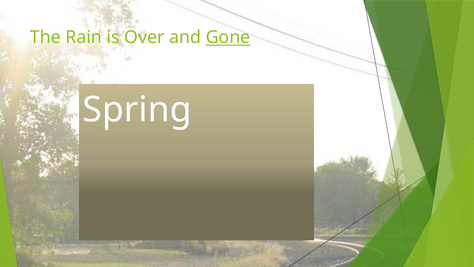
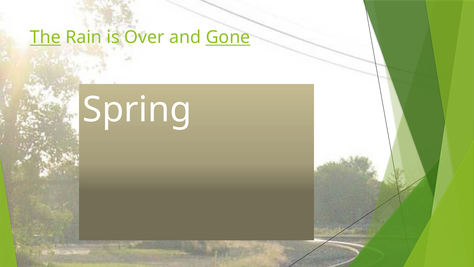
The underline: none -> present
